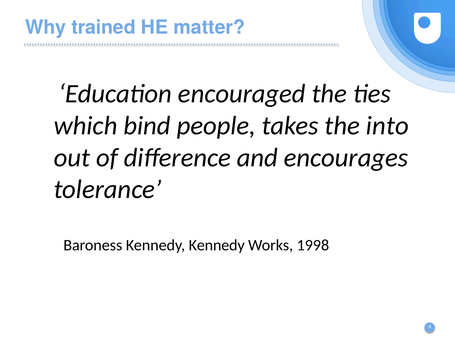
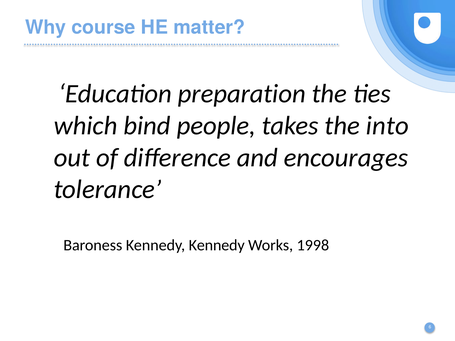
trained: trained -> course
encouraged: encouraged -> preparation
